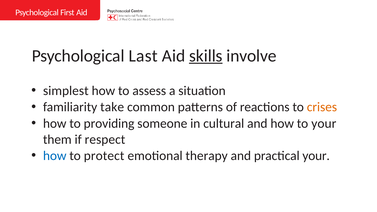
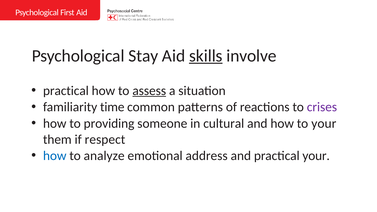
Last: Last -> Stay
simplest at (66, 91): simplest -> practical
assess underline: none -> present
take: take -> time
crises colour: orange -> purple
protect: protect -> analyze
therapy: therapy -> address
